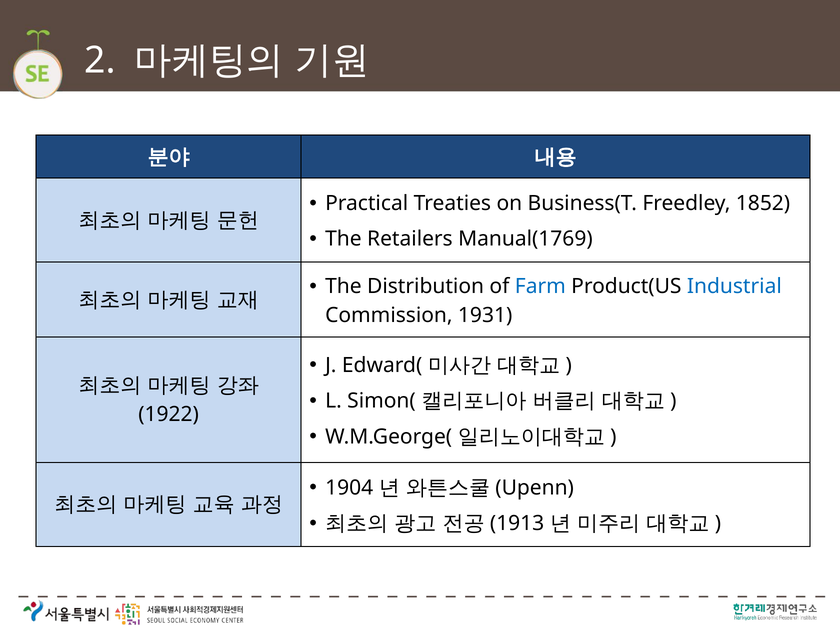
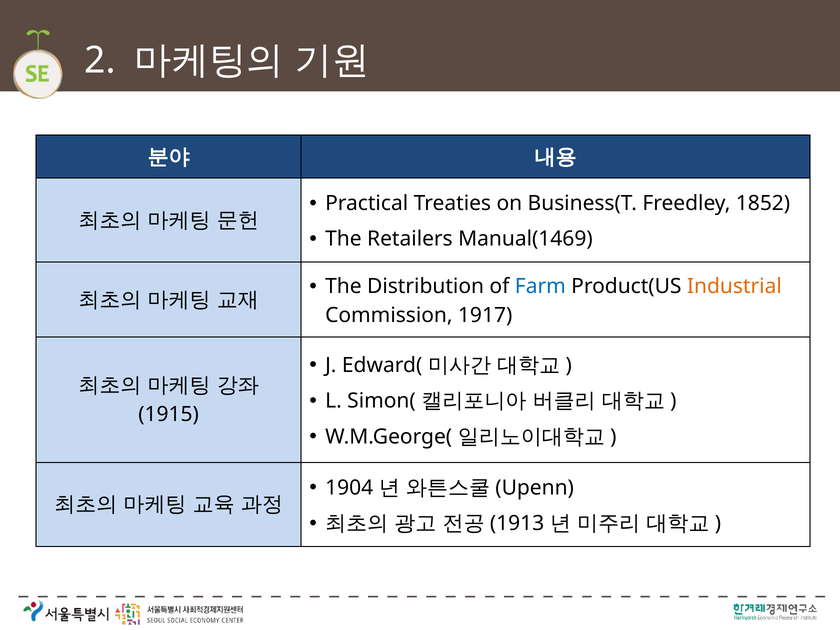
Manual(1769: Manual(1769 -> Manual(1469
Industrial colour: blue -> orange
1931: 1931 -> 1917
1922: 1922 -> 1915
